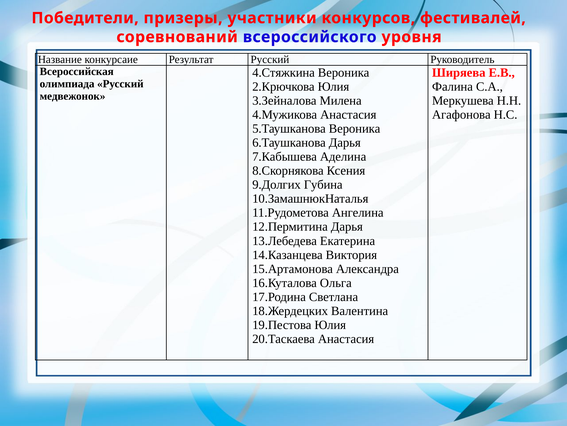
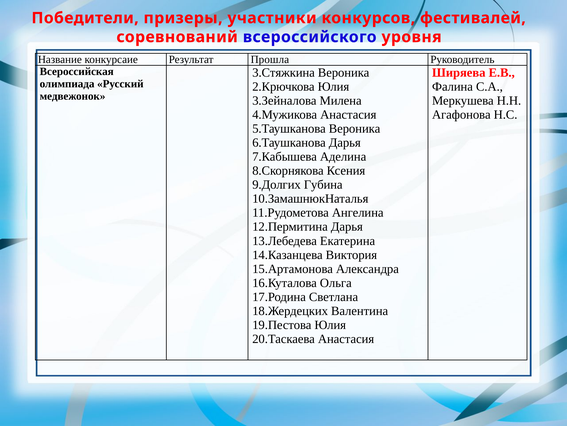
Результат Русский: Русский -> Прошла
4.Стяжкина: 4.Стяжкина -> 3.Стяжкина
